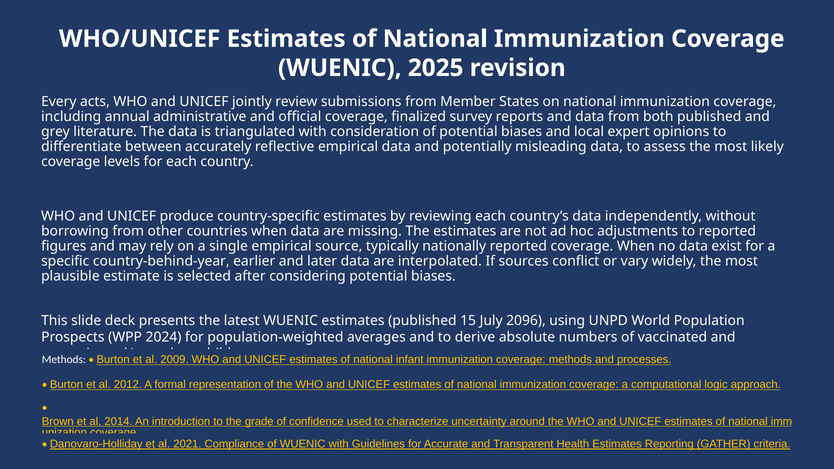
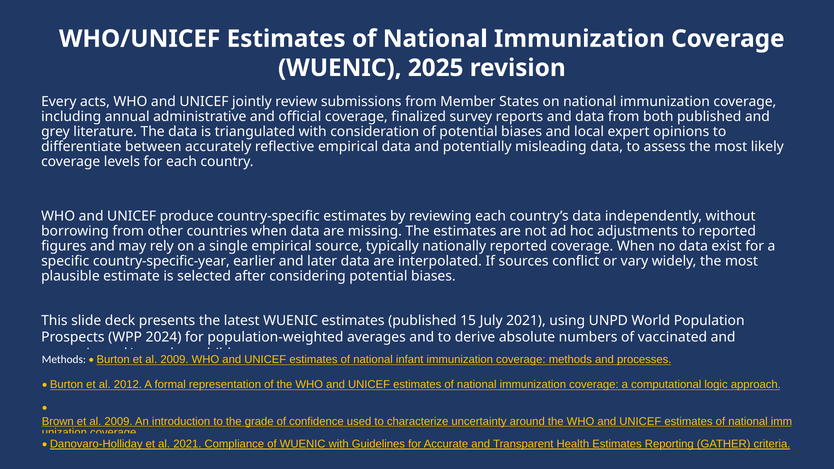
country-behind-year: country-behind-year -> country-specific-year
July 2096: 2096 -> 2021
Brown et al 2014: 2014 -> 2009
